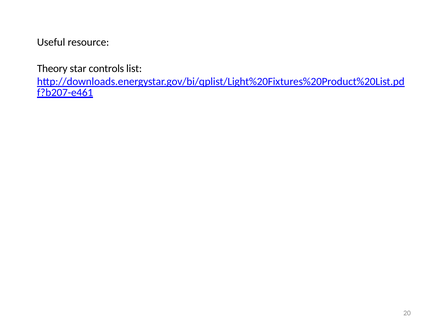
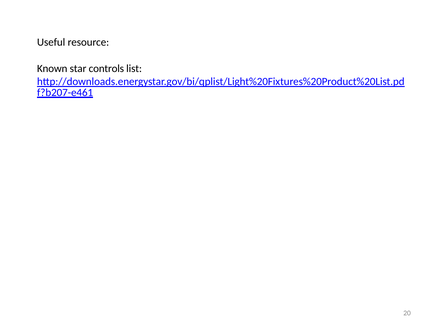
Theory: Theory -> Known
